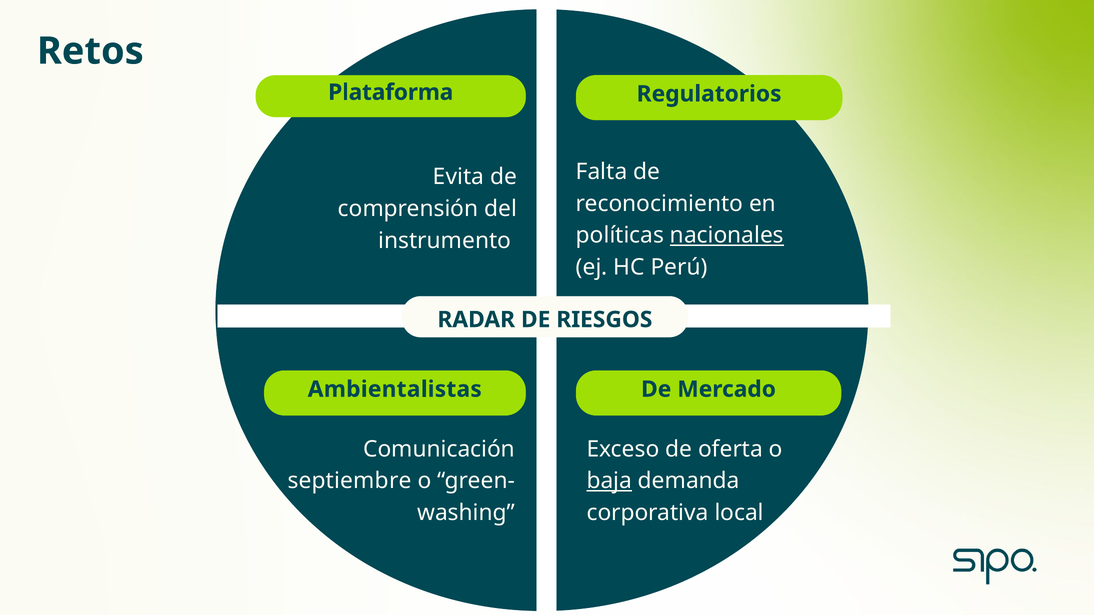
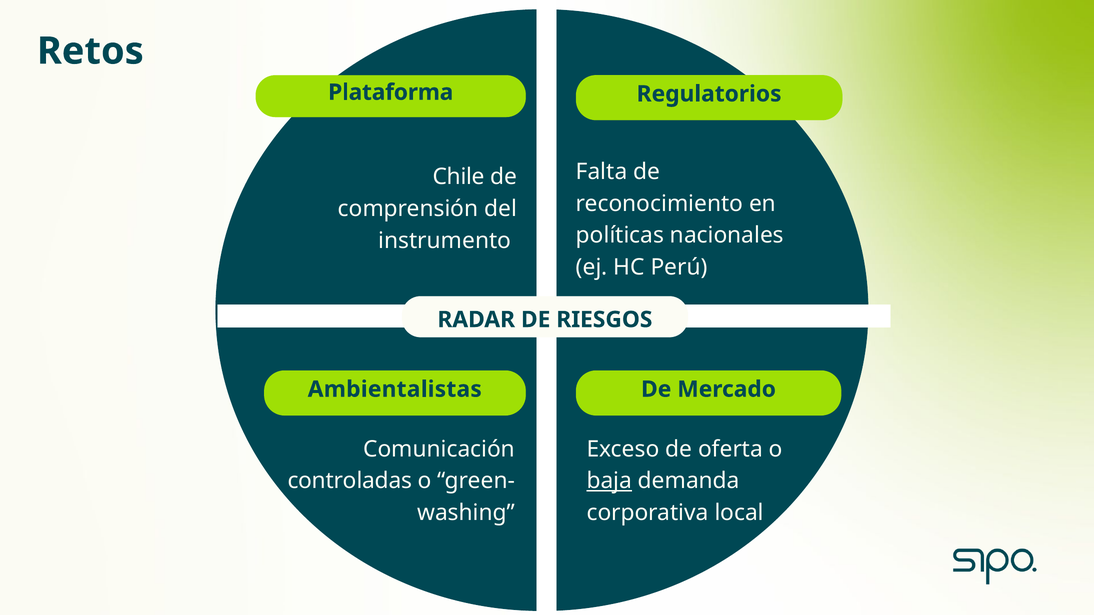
Evita: Evita -> Chile
nacionales underline: present -> none
septiembre: septiembre -> controladas
